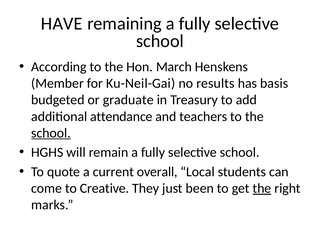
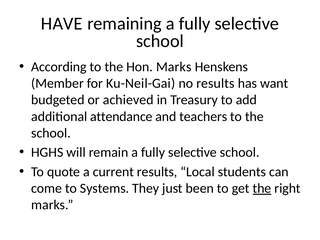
Hon March: March -> Marks
basis: basis -> want
graduate: graduate -> achieved
school at (51, 133) underline: present -> none
current overall: overall -> results
Creative: Creative -> Systems
